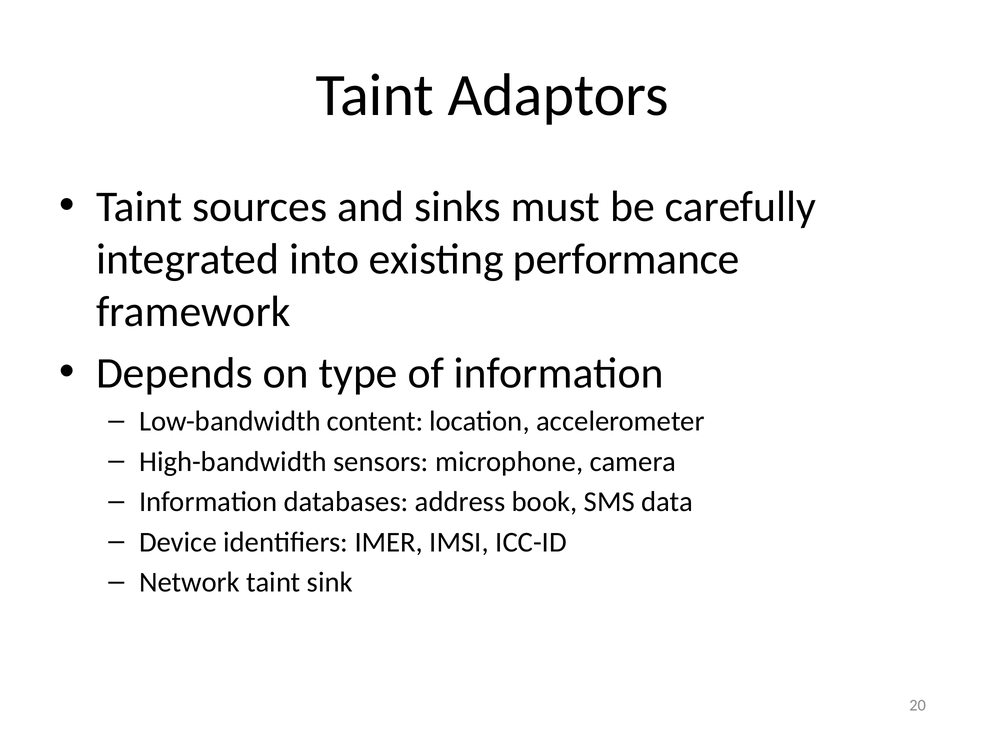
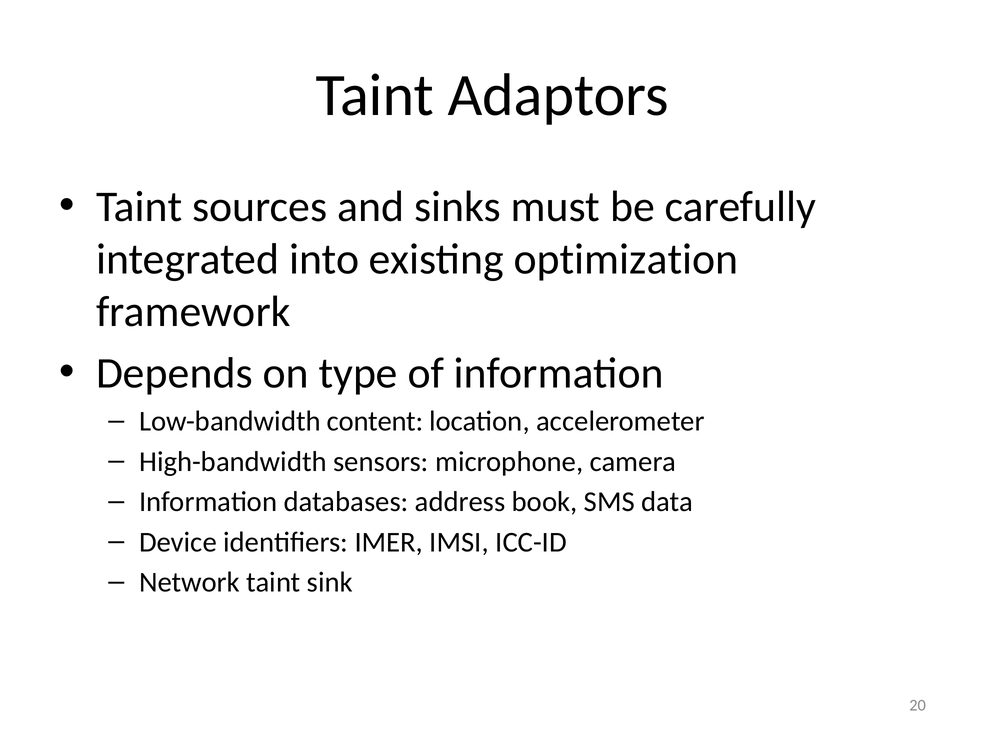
performance: performance -> optimization
